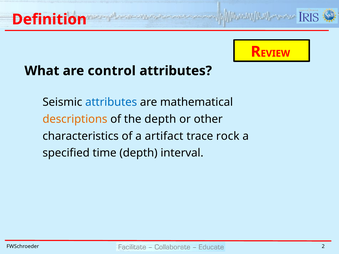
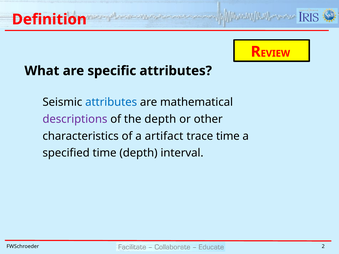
control: control -> specific
descriptions colour: orange -> purple
trace rock: rock -> time
